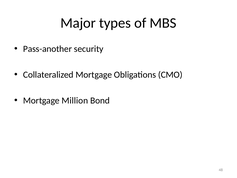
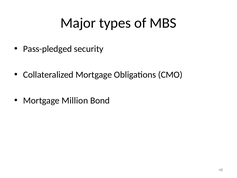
Pass-another: Pass-another -> Pass-pledged
